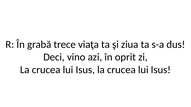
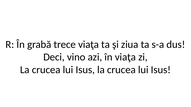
în oprit: oprit -> viaţa
